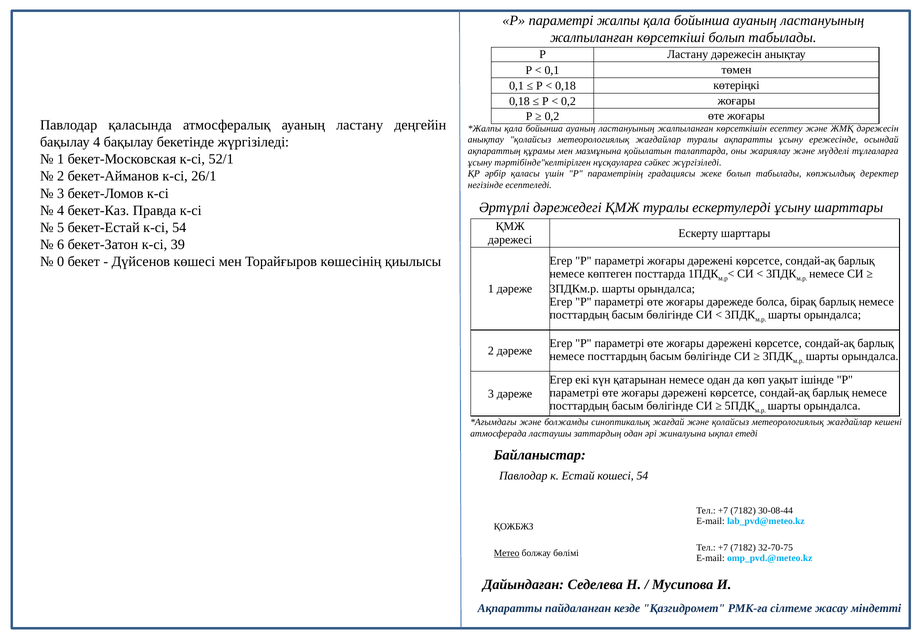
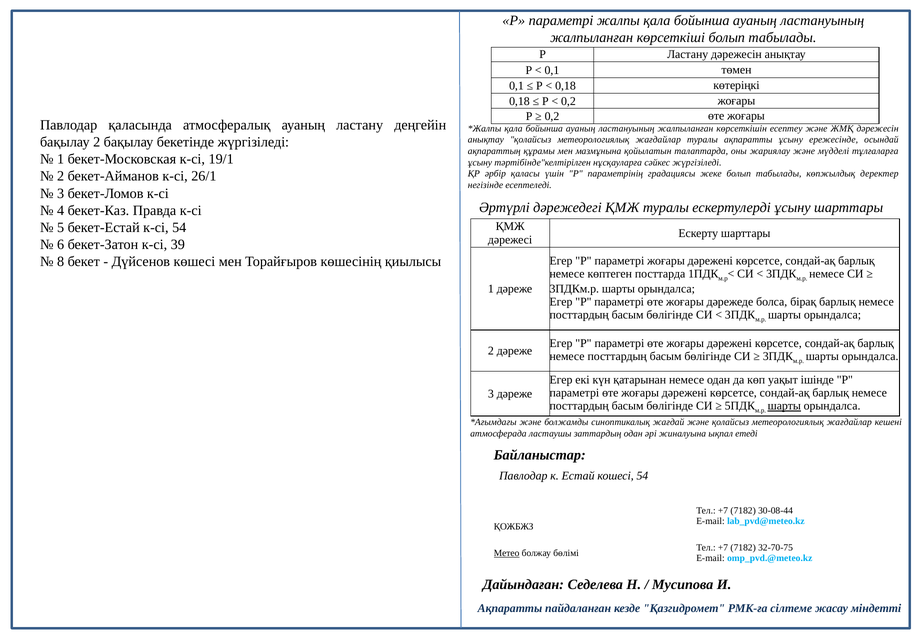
бақылау 4: 4 -> 2
52/1: 52/1 -> 19/1
0: 0 -> 8
шарты at (784, 405) underline: none -> present
